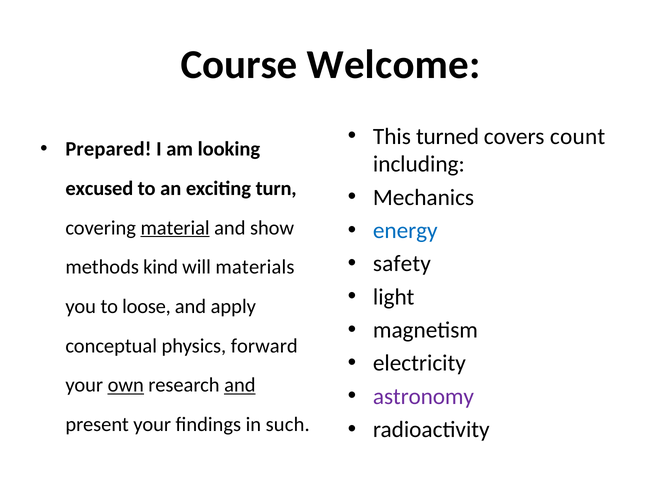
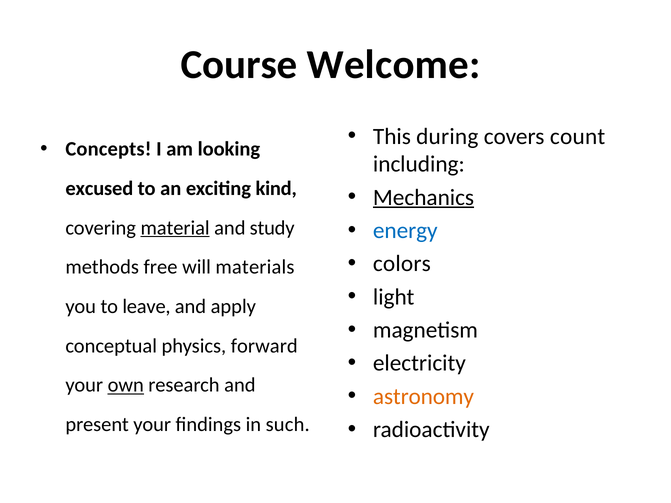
turned: turned -> during
Prepared: Prepared -> Concepts
turn: turn -> kind
Mechanics underline: none -> present
show: show -> study
safety: safety -> colors
kind: kind -> free
loose: loose -> leave
and at (240, 385) underline: present -> none
astronomy colour: purple -> orange
